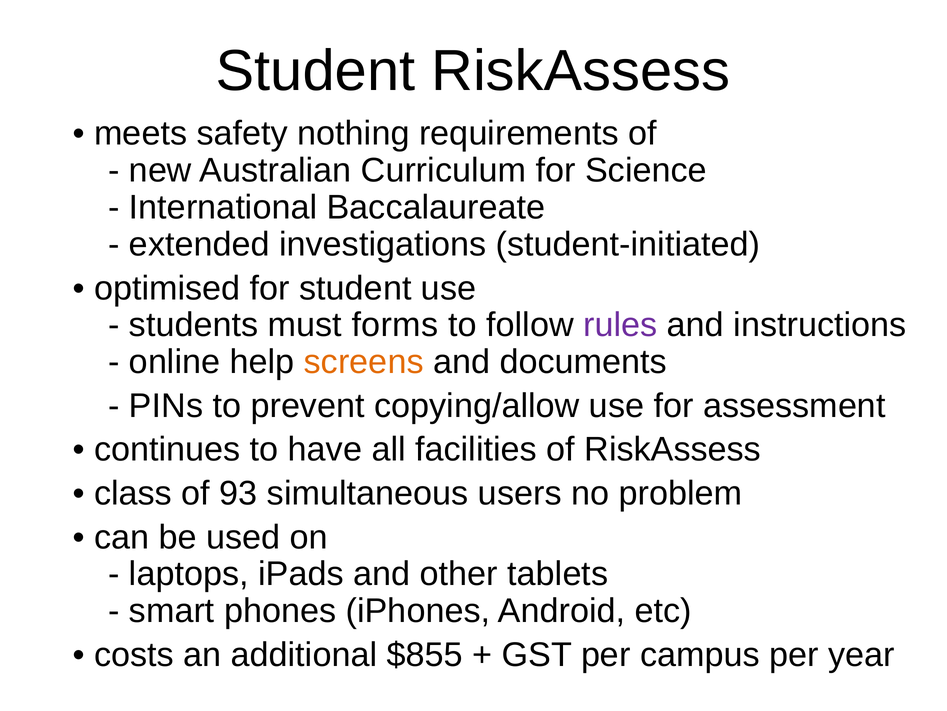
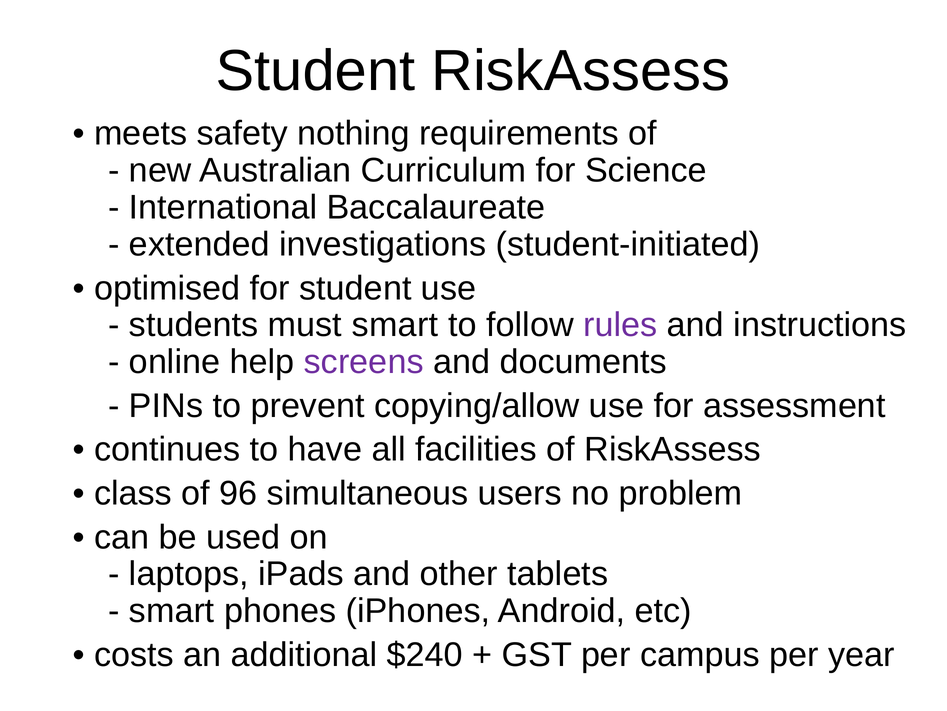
must forms: forms -> smart
screens colour: orange -> purple
93: 93 -> 96
$855: $855 -> $240
